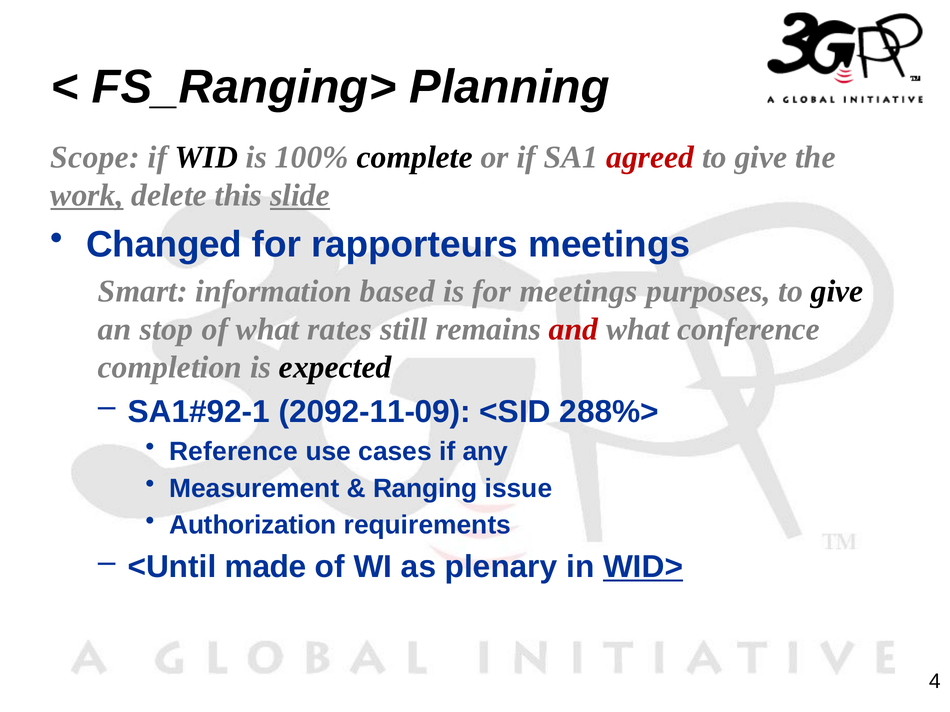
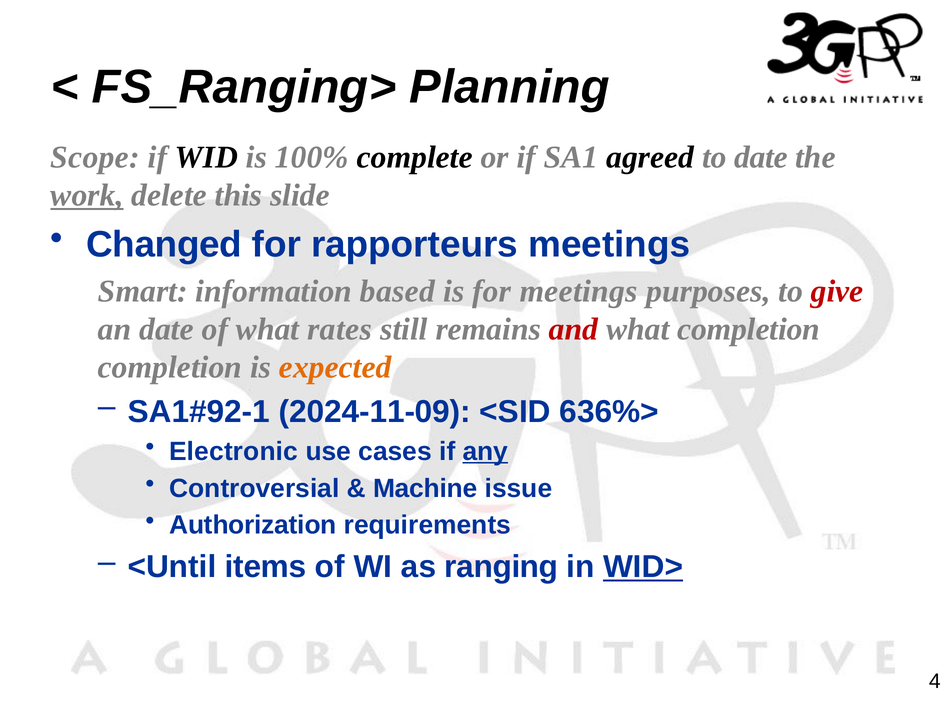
agreed colour: red -> black
give at (761, 158): give -> date
slide underline: present -> none
give at (837, 292) colour: black -> red
an stop: stop -> date
what conference: conference -> completion
expected colour: black -> orange
2092‑11‑09: 2092‑11‑09 -> 2024‑11‑09
288%>: 288%> -> 636%>
Reference: Reference -> Electronic
any underline: none -> present
Measurement: Measurement -> Controversial
Ranging: Ranging -> Machine
made: made -> items
plenary: plenary -> ranging
